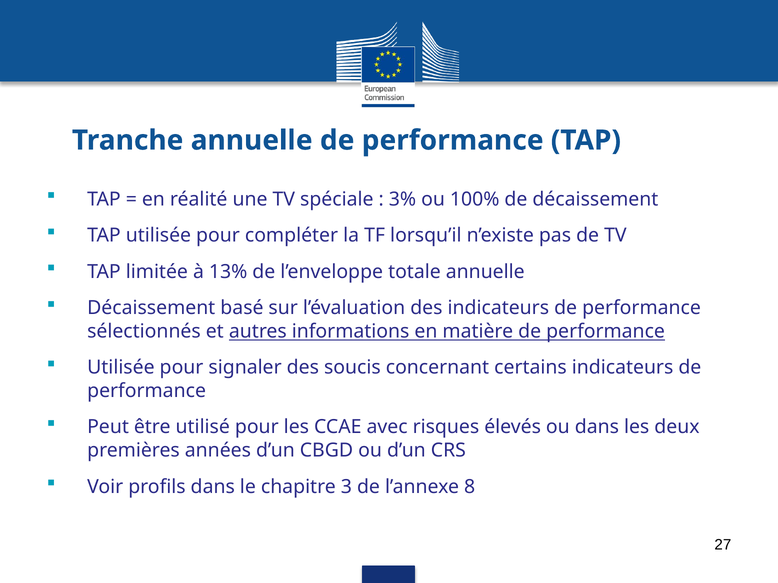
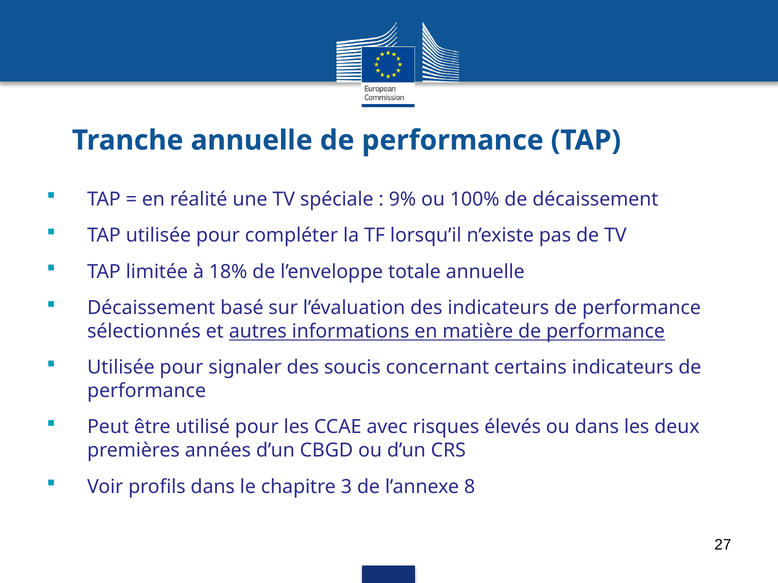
3%: 3% -> 9%
13%: 13% -> 18%
